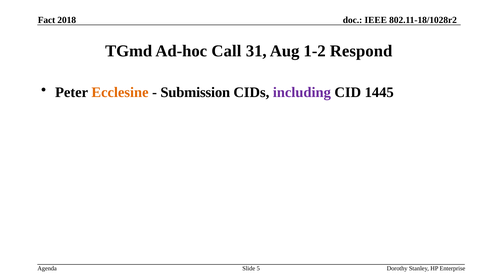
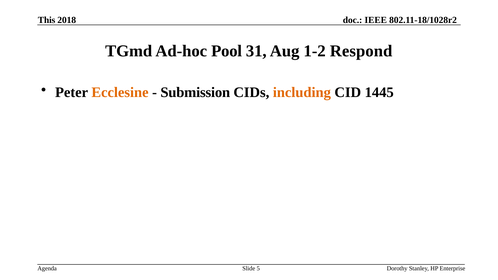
Fact: Fact -> This
Call: Call -> Pool
including colour: purple -> orange
